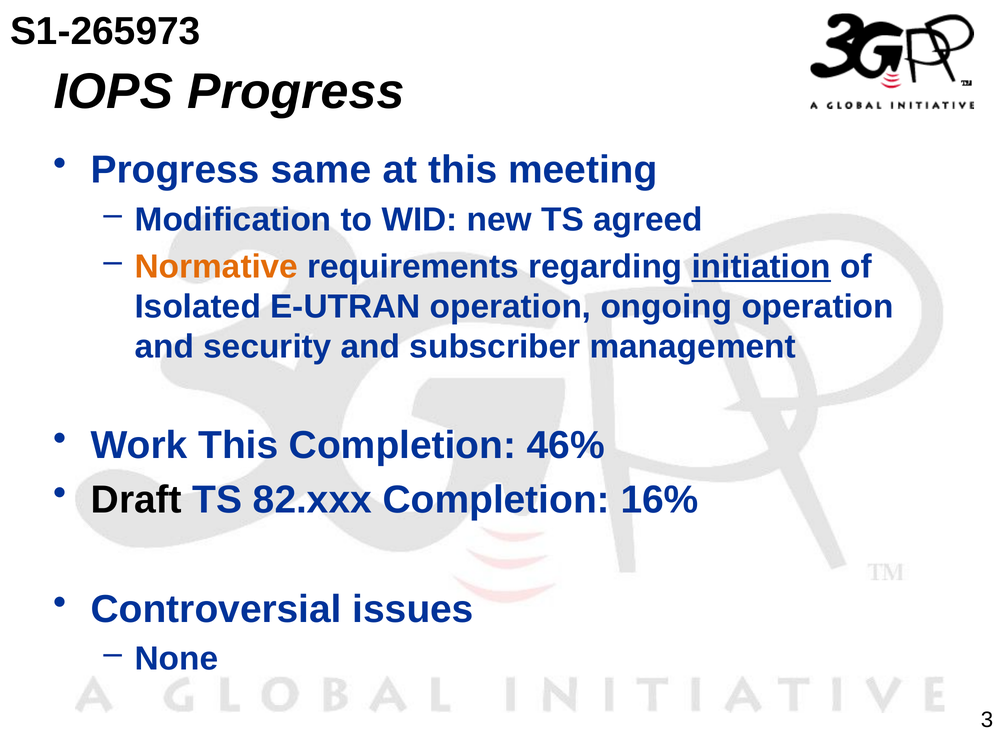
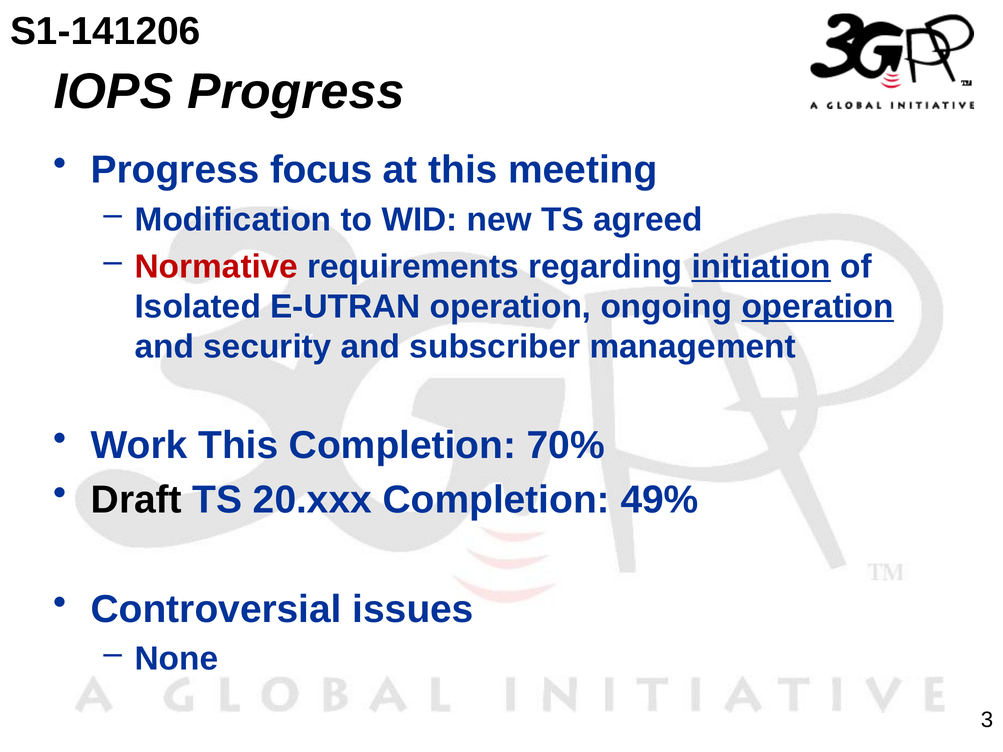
S1-265973: S1-265973 -> S1-141206
same: same -> focus
Normative colour: orange -> red
operation at (818, 307) underline: none -> present
46%: 46% -> 70%
82.xxx: 82.xxx -> 20.xxx
16%: 16% -> 49%
